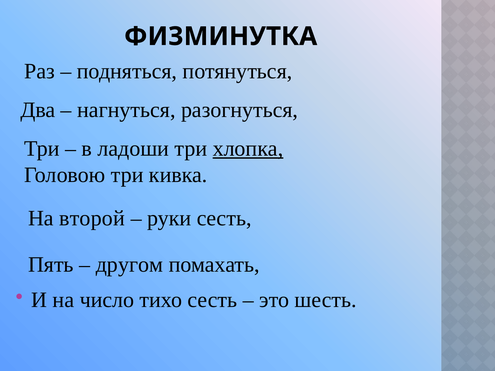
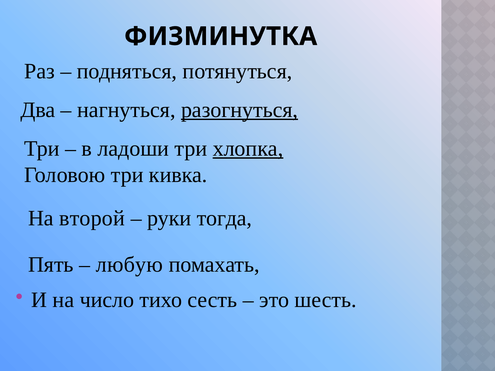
разогнуться underline: none -> present
руки сесть: сесть -> тогда
другом: другом -> любую
